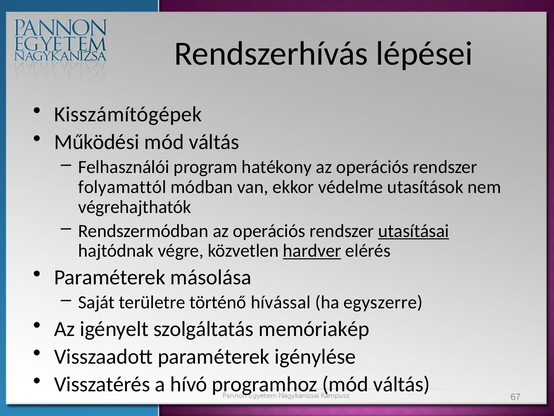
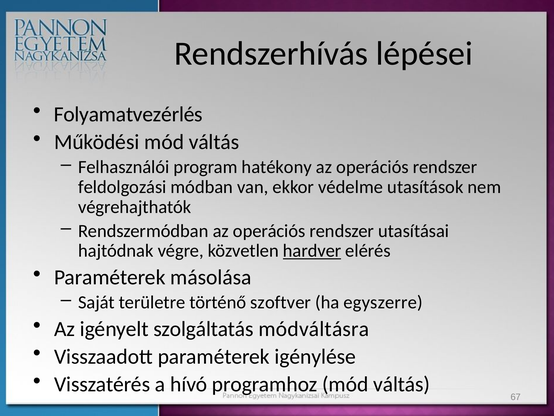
Kisszámítógépek: Kisszámítógépek -> Folyamatvezérlés
folyamattól: folyamattól -> feldolgozási
utasításai underline: present -> none
hívással: hívással -> szoftver
memóriakép: memóriakép -> módváltásra
